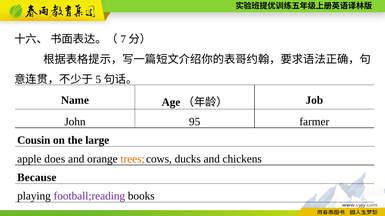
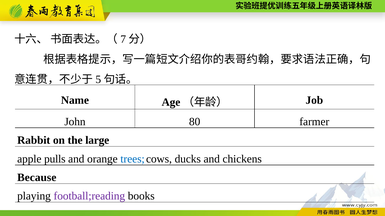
95: 95 -> 80
Cousin: Cousin -> Rabbit
does: does -> pulls
trees colour: orange -> blue
